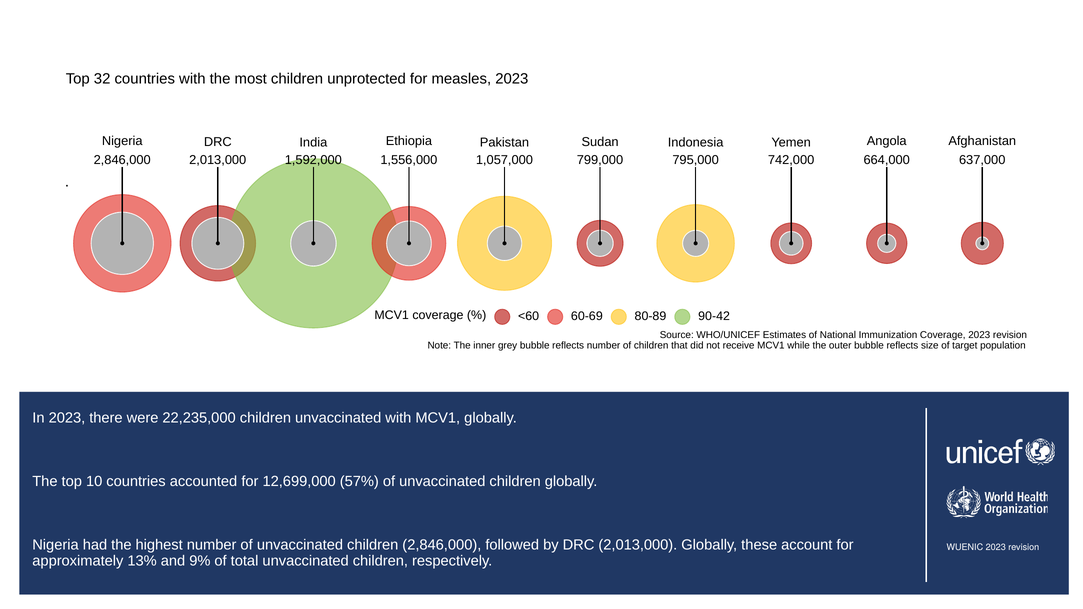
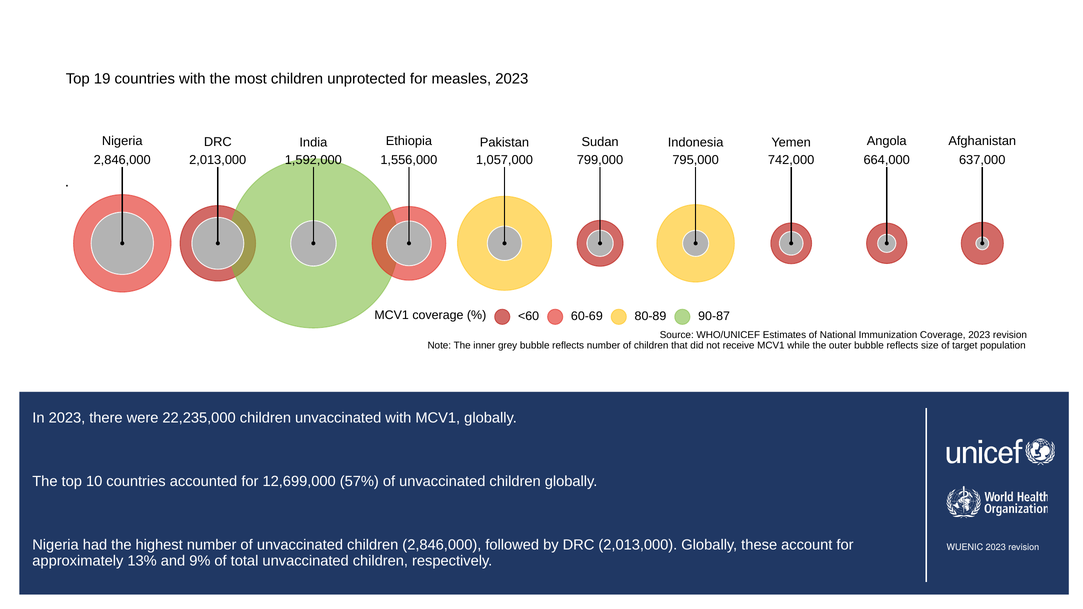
32: 32 -> 19
90-42: 90-42 -> 90-87
